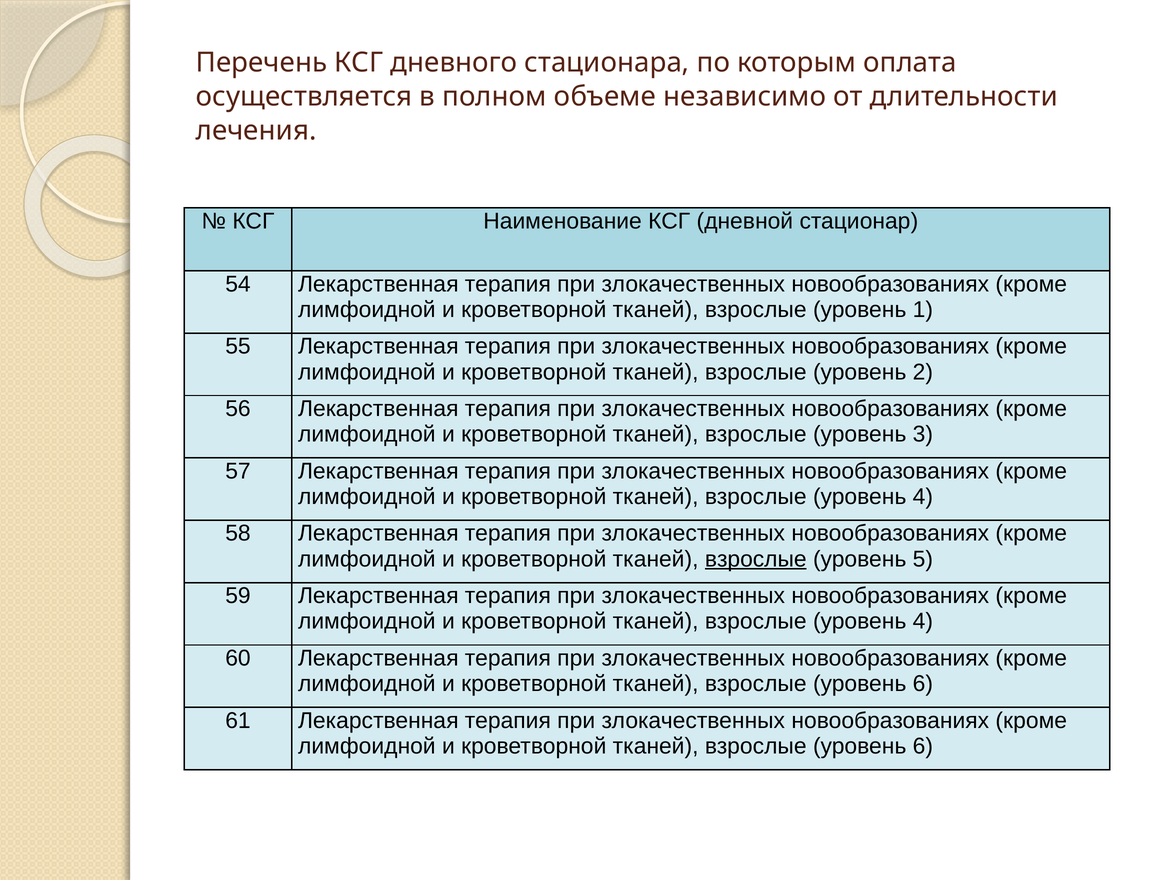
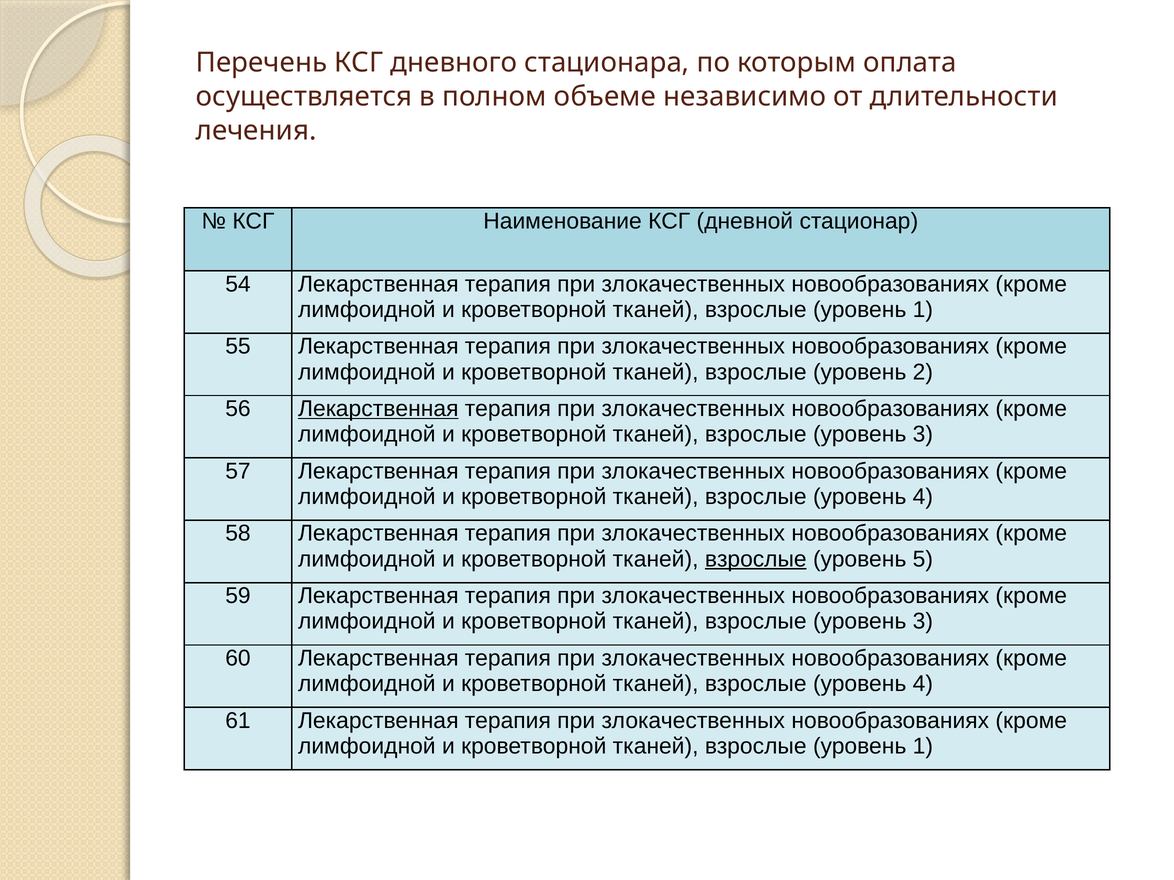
Лекарственная at (378, 409) underline: none -> present
4 at (923, 622): 4 -> 3
6 at (923, 684): 6 -> 4
6 at (923, 747): 6 -> 1
